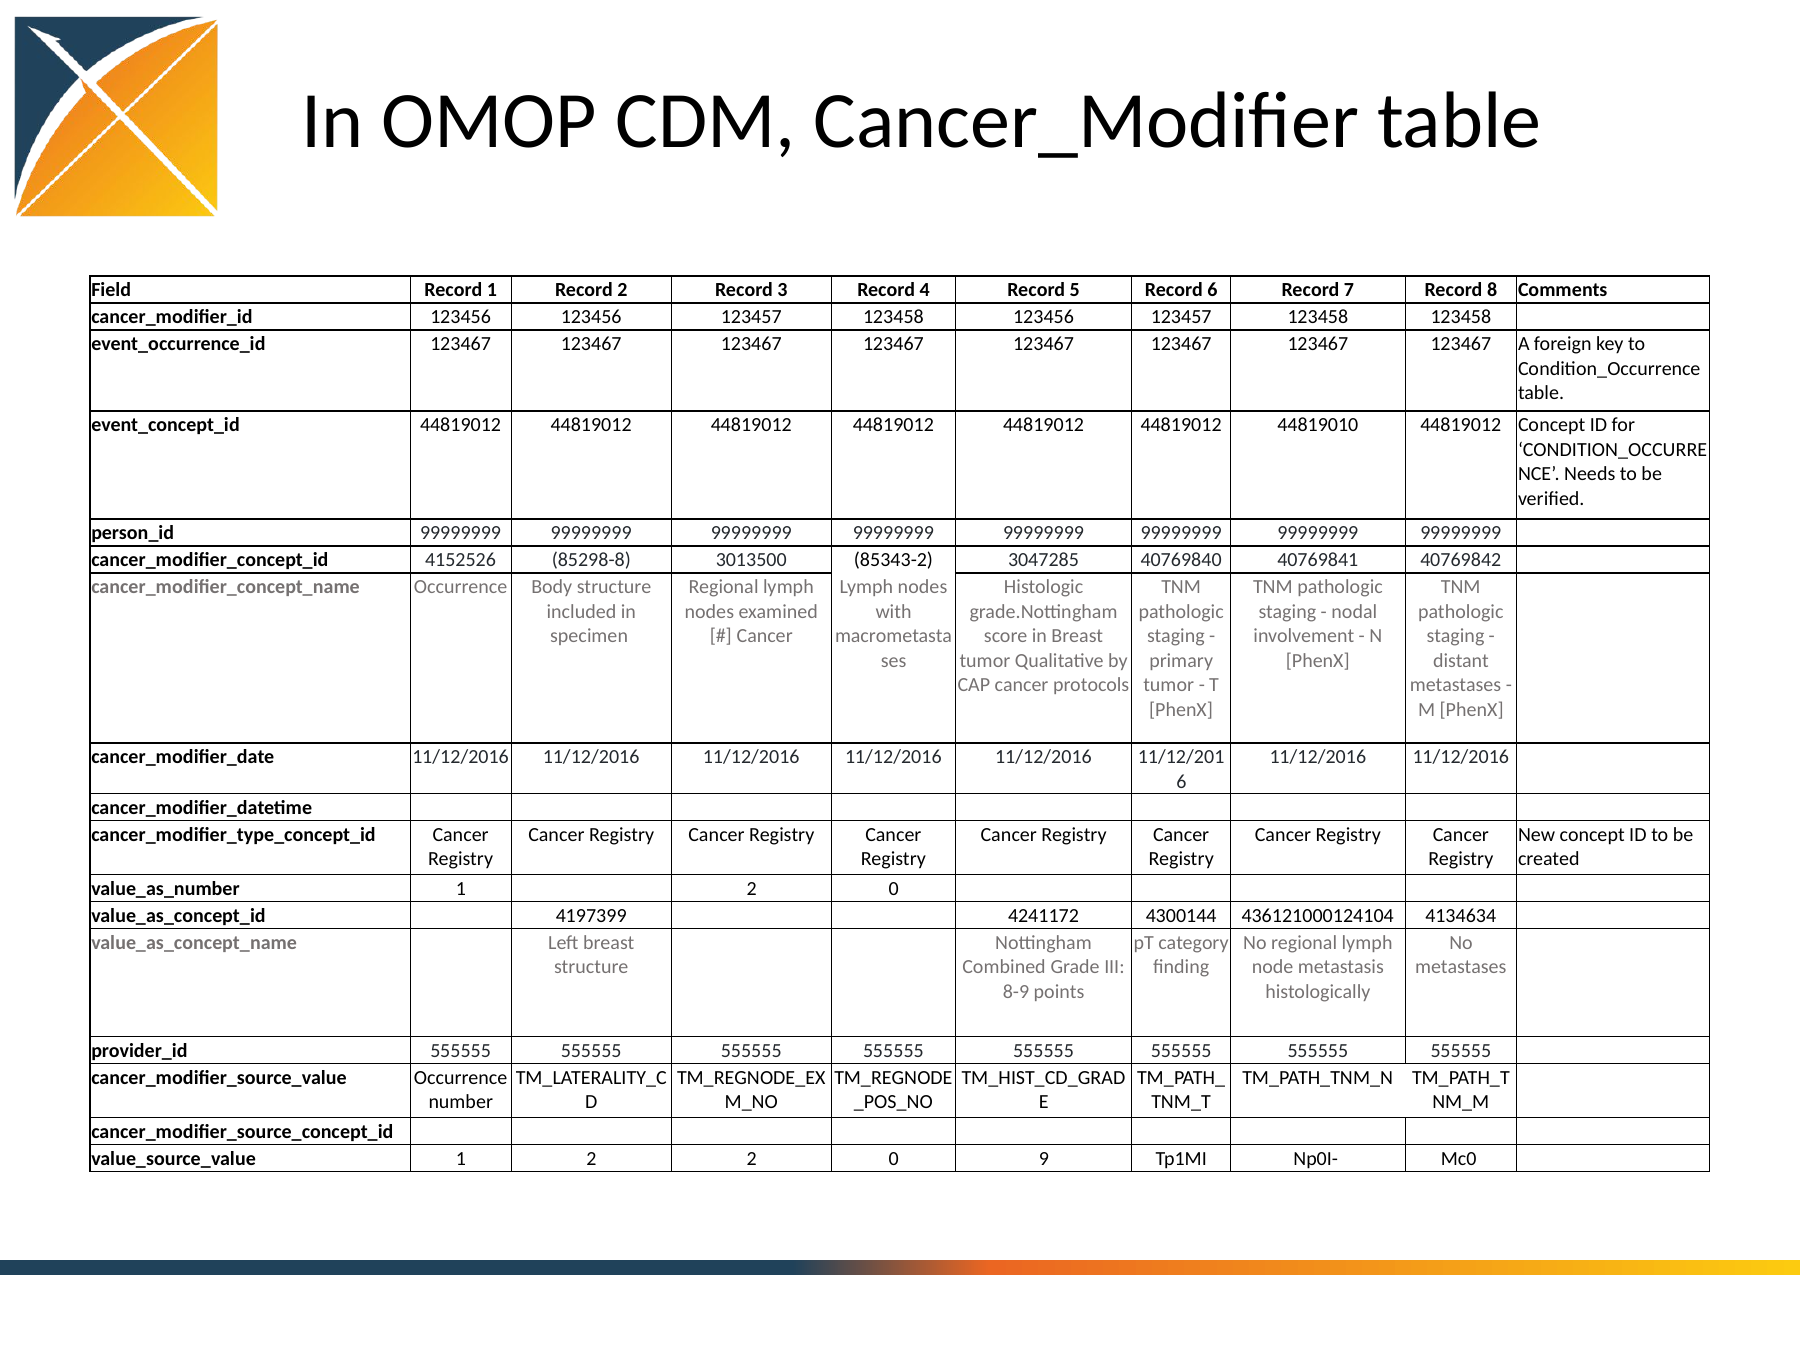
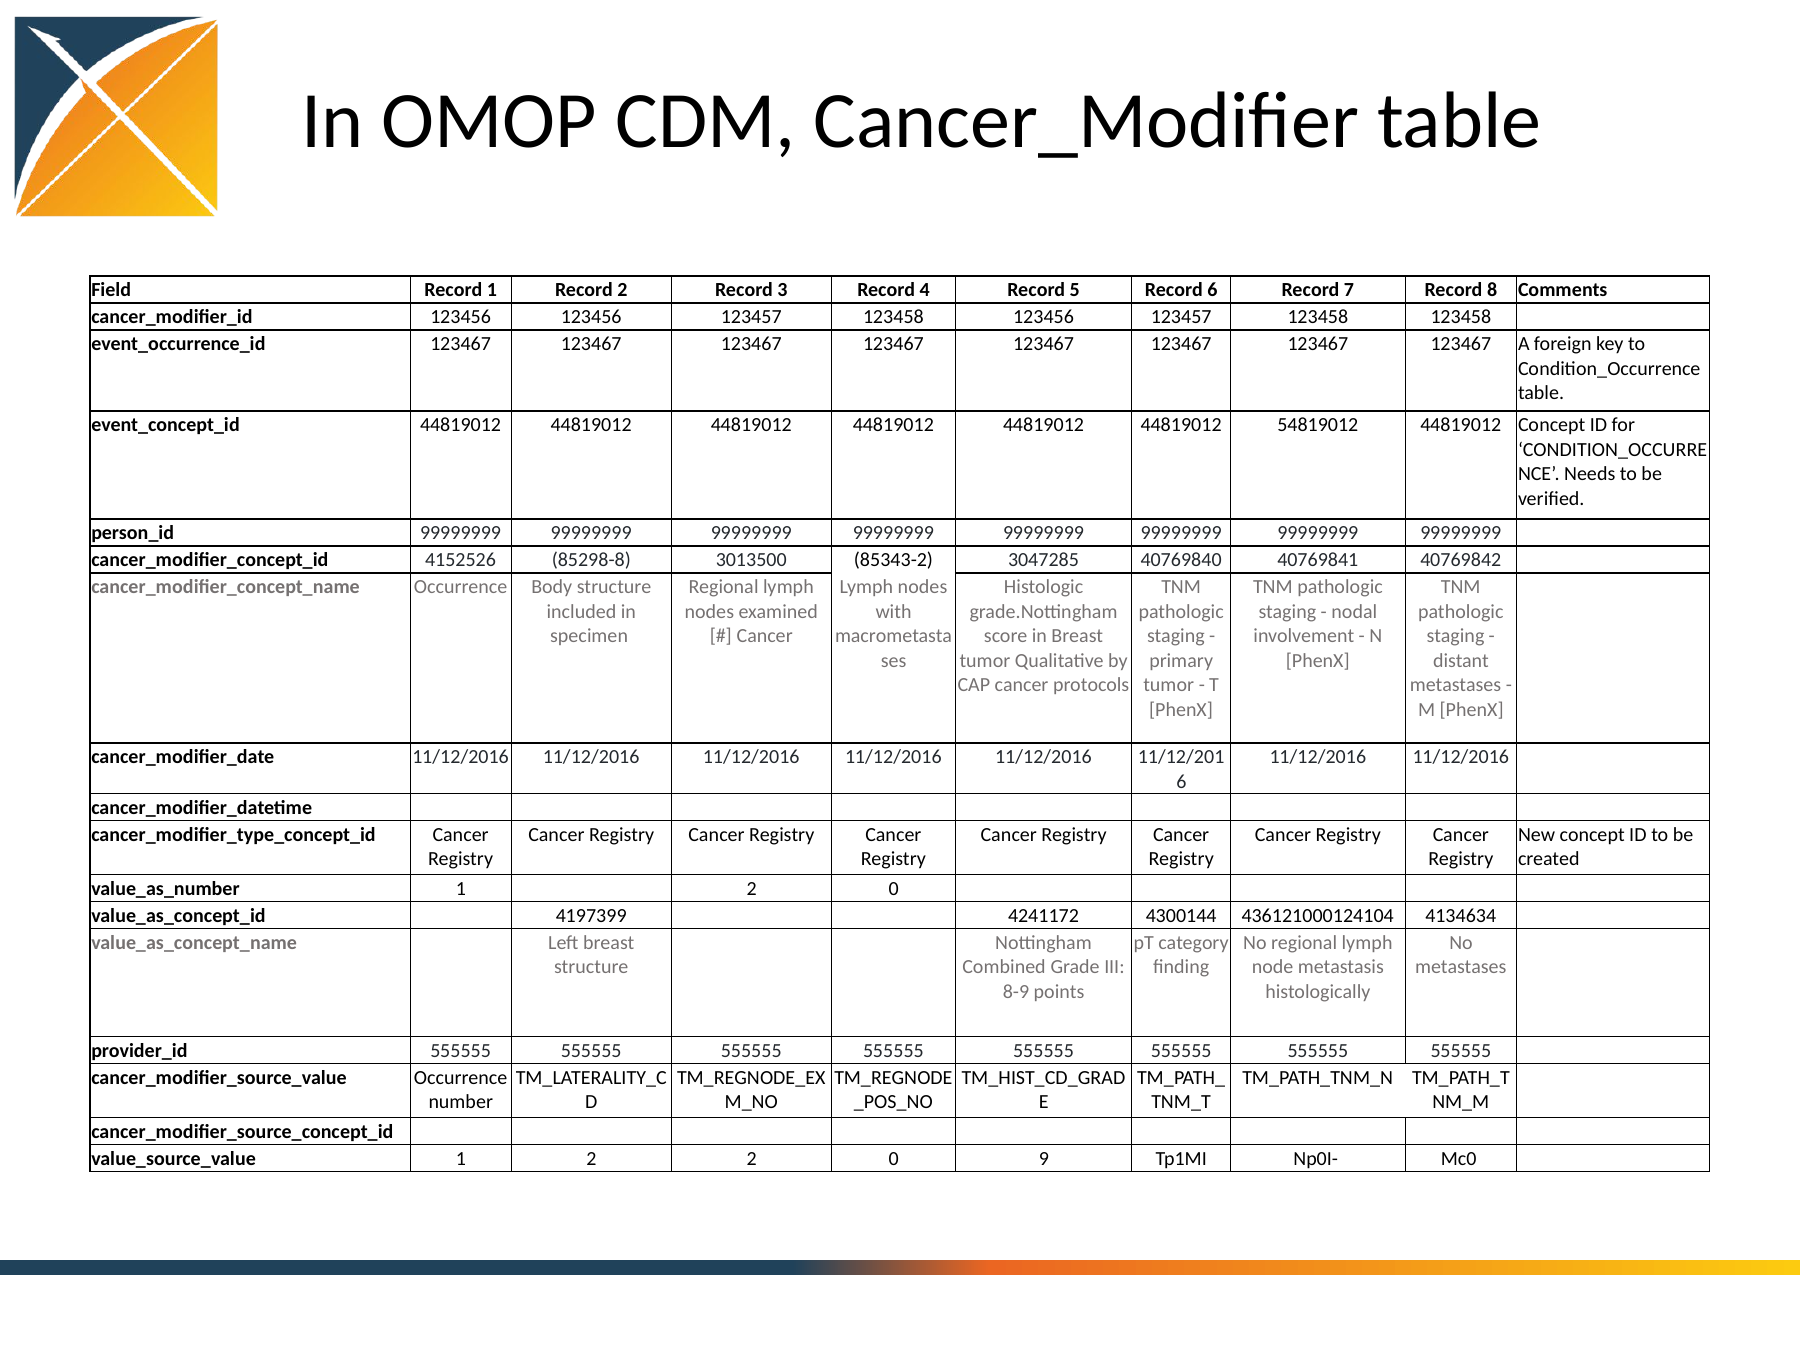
44819010: 44819010 -> 54819012
